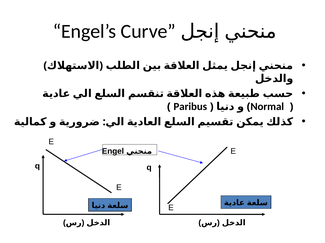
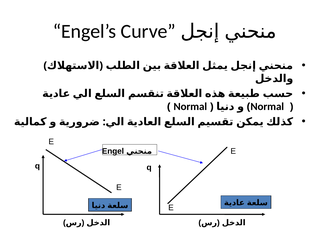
Paribus at (190, 107): Paribus -> Normal
